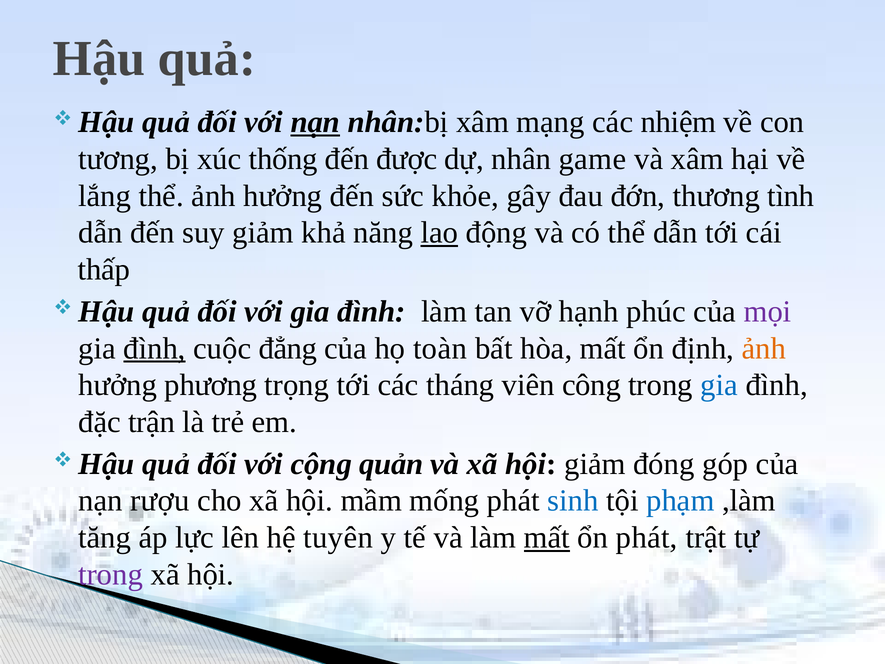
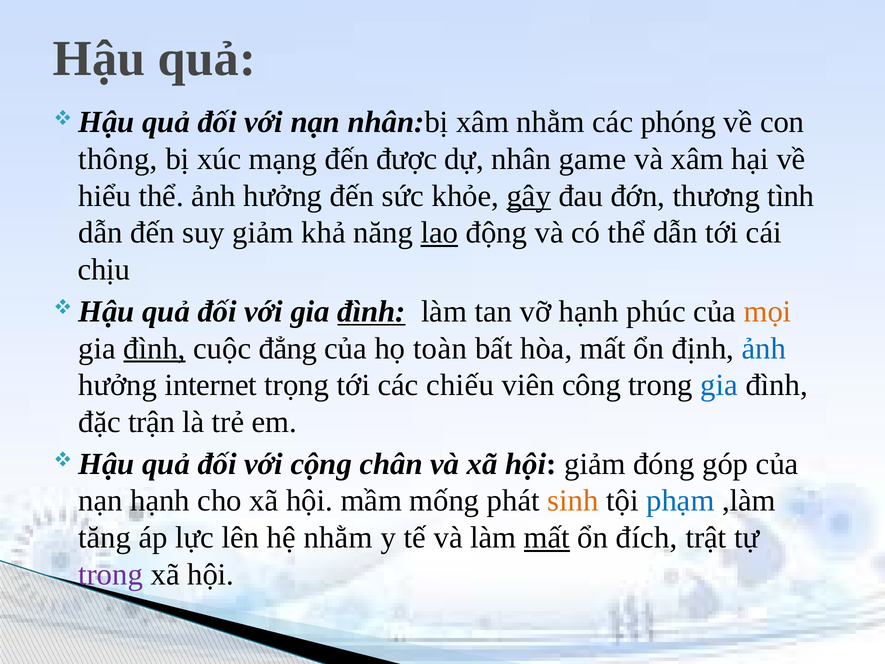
nạn at (315, 122) underline: present -> none
xâm mạng: mạng -> nhằm
nhiệm: nhiệm -> phóng
tương: tương -> thông
thống: thống -> mạng
lắng: lắng -> hiểu
gây underline: none -> present
thấp: thấp -> chịu
đình at (372, 311) underline: none -> present
mọi colour: purple -> orange
ảnh at (764, 348) colour: orange -> blue
phương: phương -> internet
tháng: tháng -> chiếu
quản: quản -> chân
nạn rượu: rượu -> hạnh
sinh colour: blue -> orange
hệ tuyên: tuyên -> nhằm
ổn phát: phát -> đích
